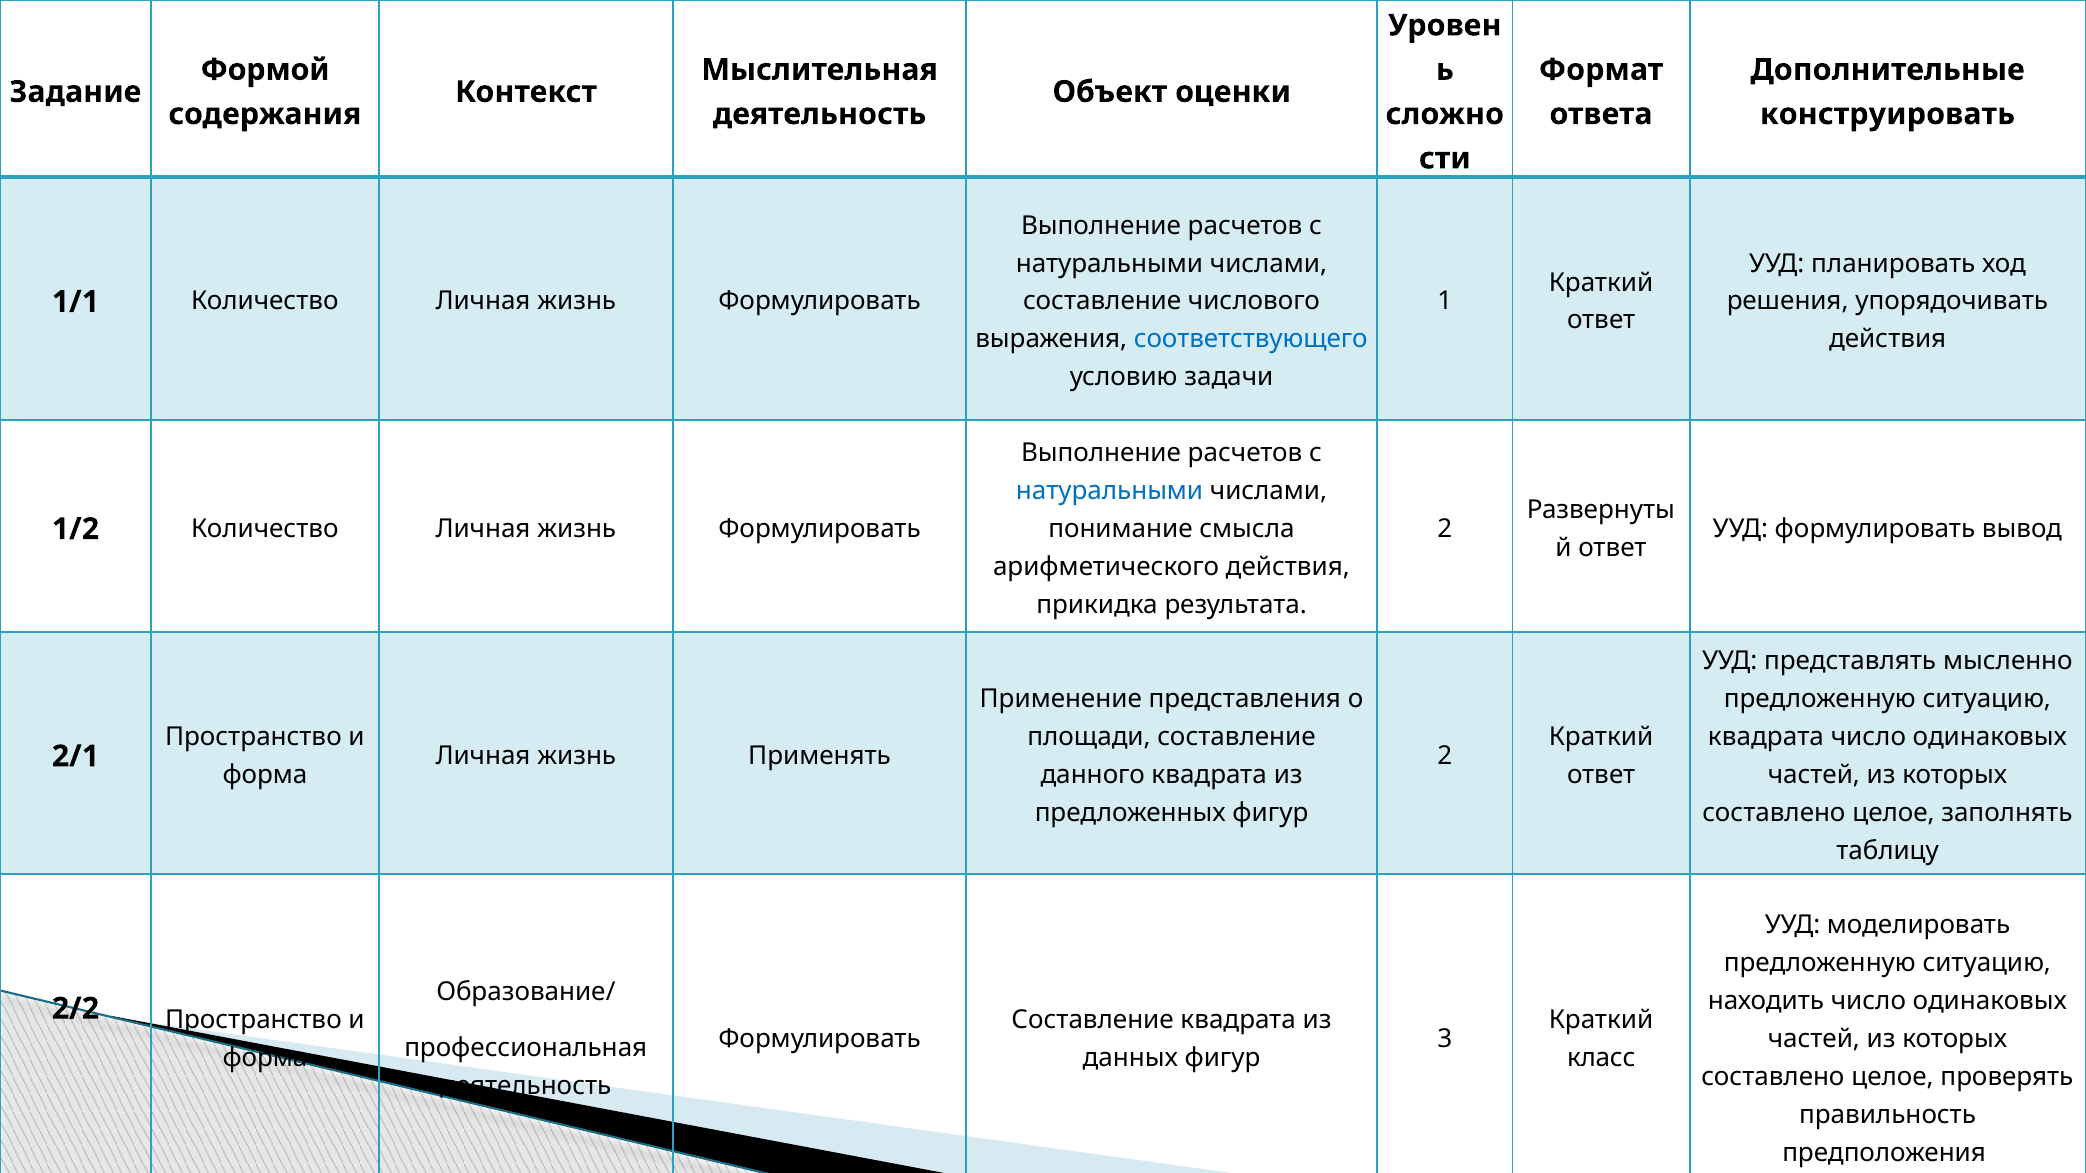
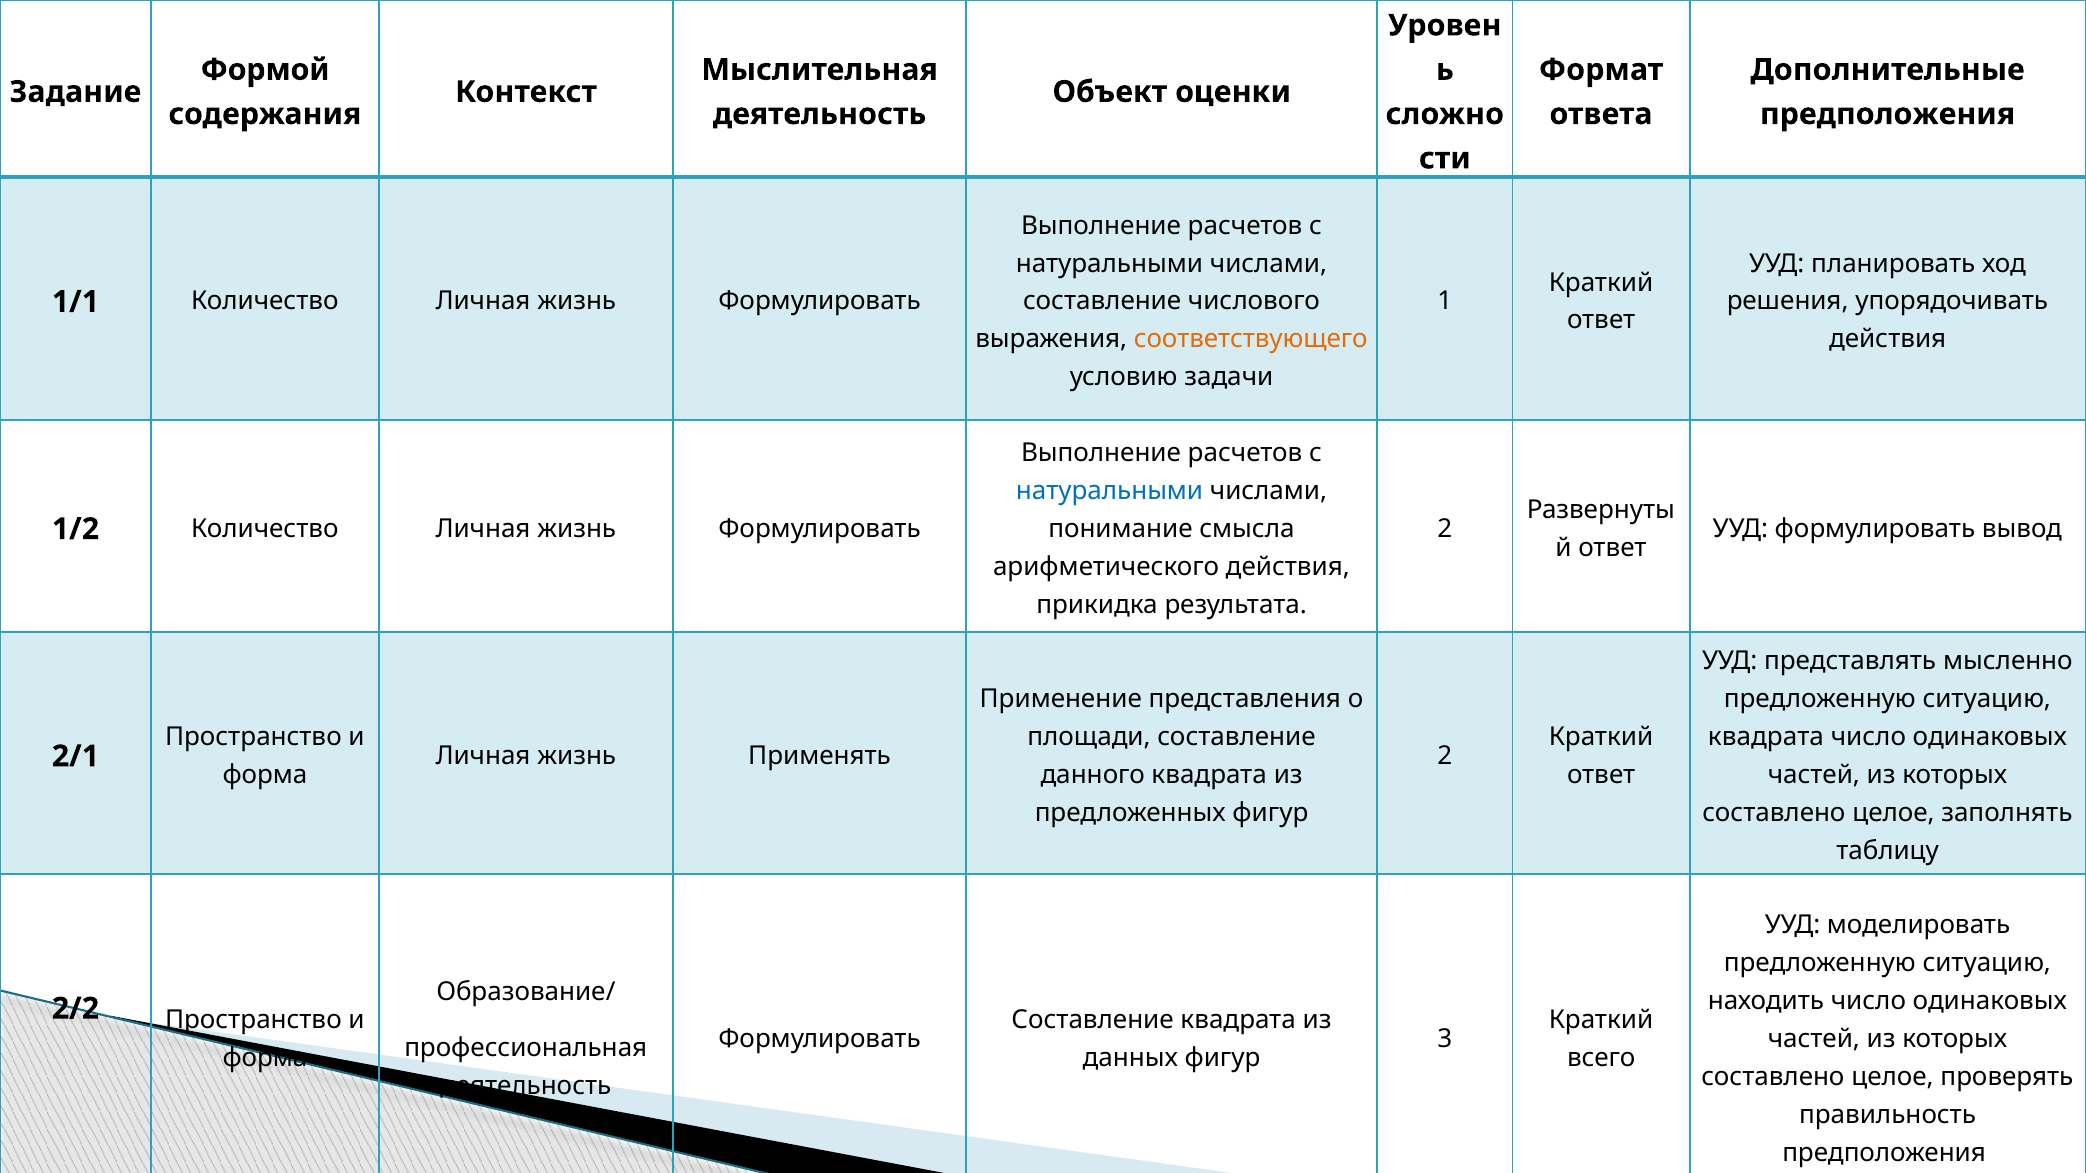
конструировать at (1887, 114): конструировать -> предположения
соответствующего colour: blue -> orange
класс: класс -> всего
